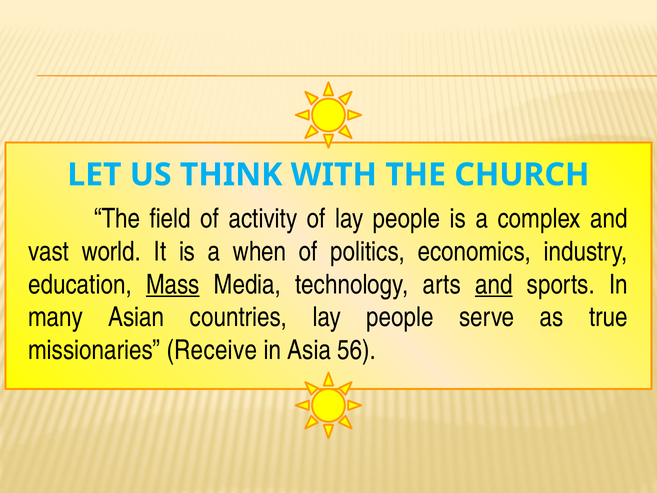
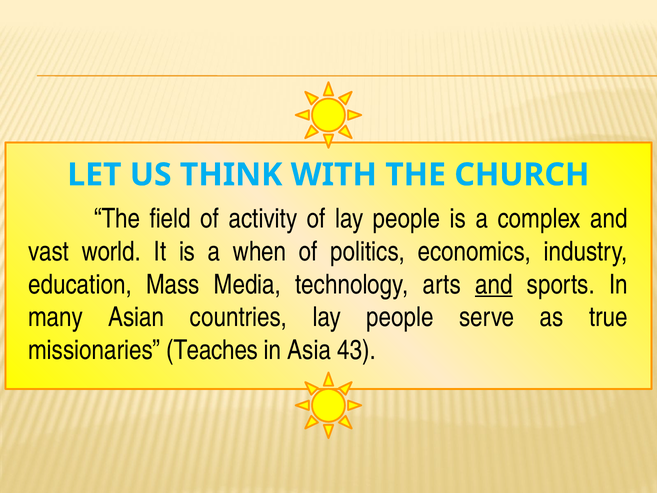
Mass underline: present -> none
Receive: Receive -> Teaches
56: 56 -> 43
